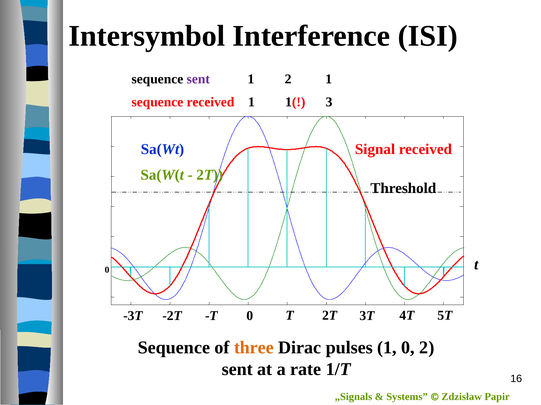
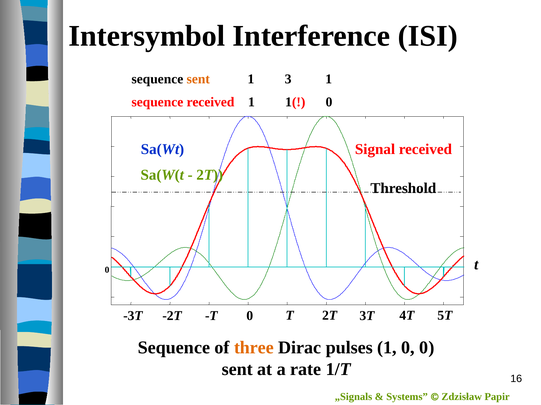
sent at (198, 79) colour: purple -> orange
1 2: 2 -> 3
1( 3: 3 -> 0
0 2: 2 -> 0
